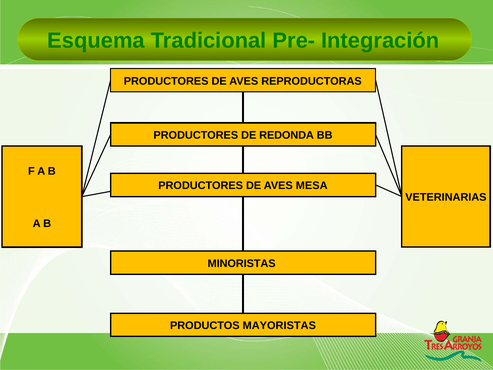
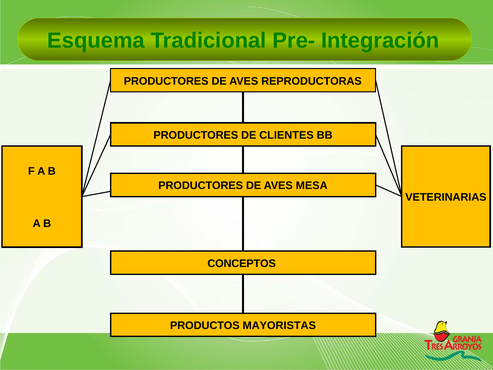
REDONDA: REDONDA -> CLIENTES
MINORISTAS: MINORISTAS -> CONCEPTOS
